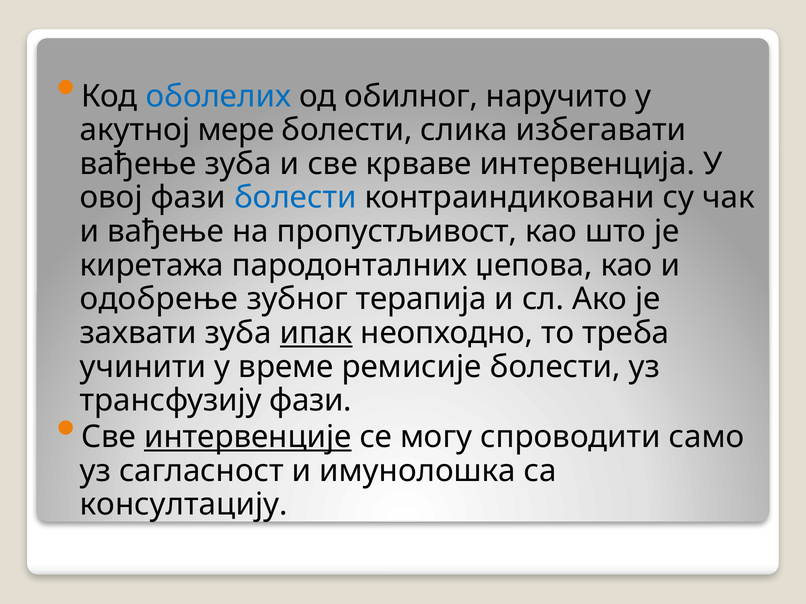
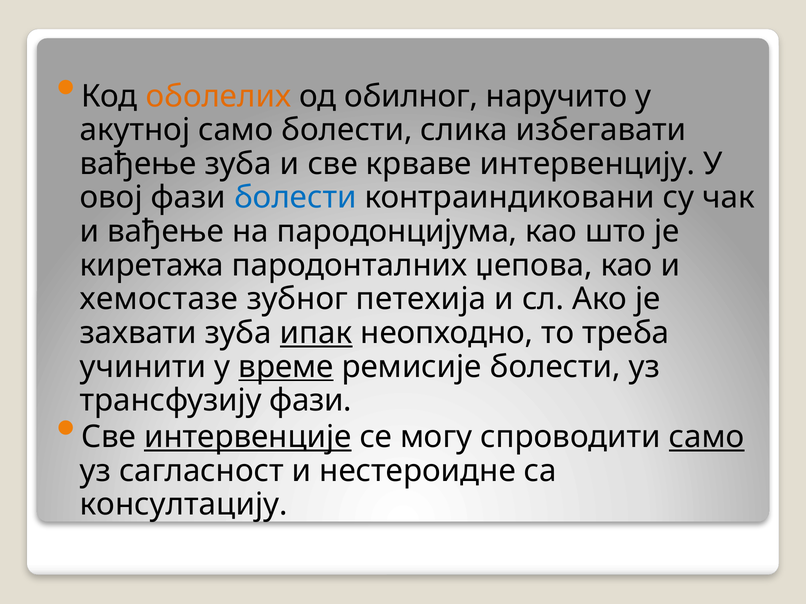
оболелих colour: blue -> orange
акутној мере: мере -> само
интервенција: интервенција -> интервенцију
пропустљивост: пропустљивост -> пародонцијума
одобрење: одобрење -> хемостазе
терапија: терапија -> петехија
време underline: none -> present
само at (707, 437) underline: none -> present
имунолошка: имунолошка -> нестероидне
